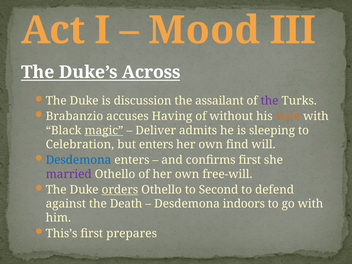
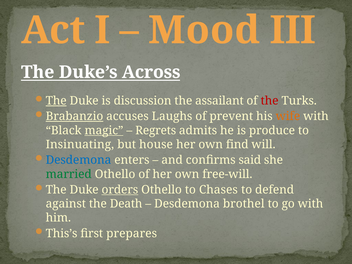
The at (56, 101) underline: none -> present
the at (270, 101) colour: purple -> red
Brabanzio underline: none -> present
Having: Having -> Laughs
without: without -> prevent
Deliver: Deliver -> Regrets
sleeping: sleeping -> produce
Celebration: Celebration -> Insinuating
but enters: enters -> house
confirms first: first -> said
married colour: purple -> green
Second: Second -> Chases
indoors: indoors -> brothel
